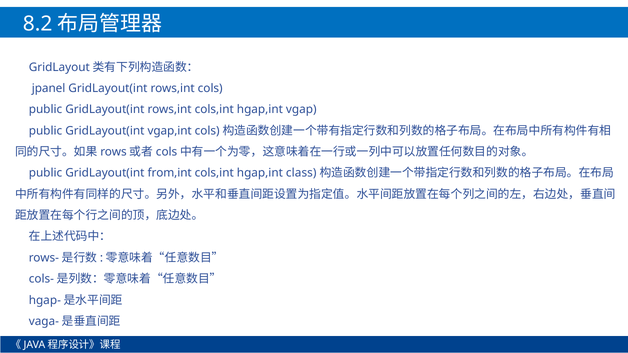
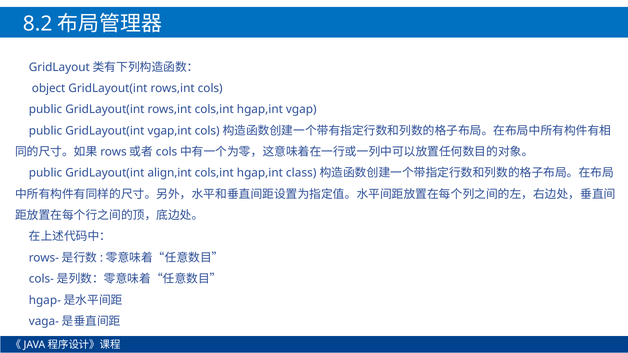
jpanel: jpanel -> object
from,int: from,int -> align,int
